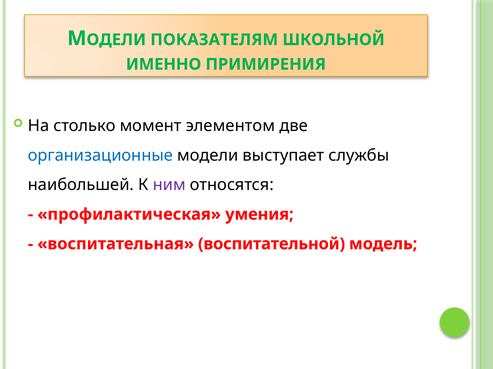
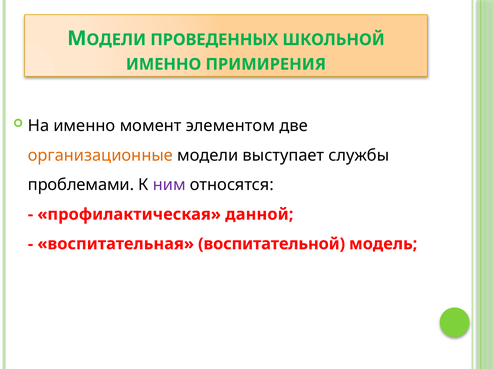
ПОКАЗАТЕЛЯМ: ПОКАЗАТЕЛЯМ -> ПРОВЕДЕННЫХ
На столько: столько -> именно
организационные colour: blue -> orange
наибольшей: наибольшей -> проблемами
умения: умения -> данной
